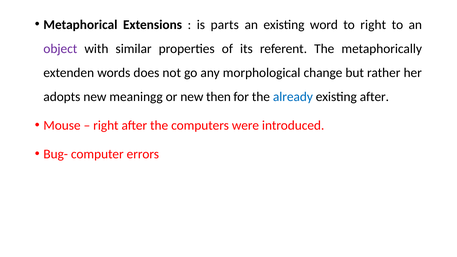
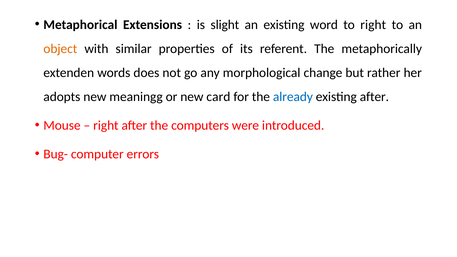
parts: parts -> slight
object colour: purple -> orange
then: then -> card
